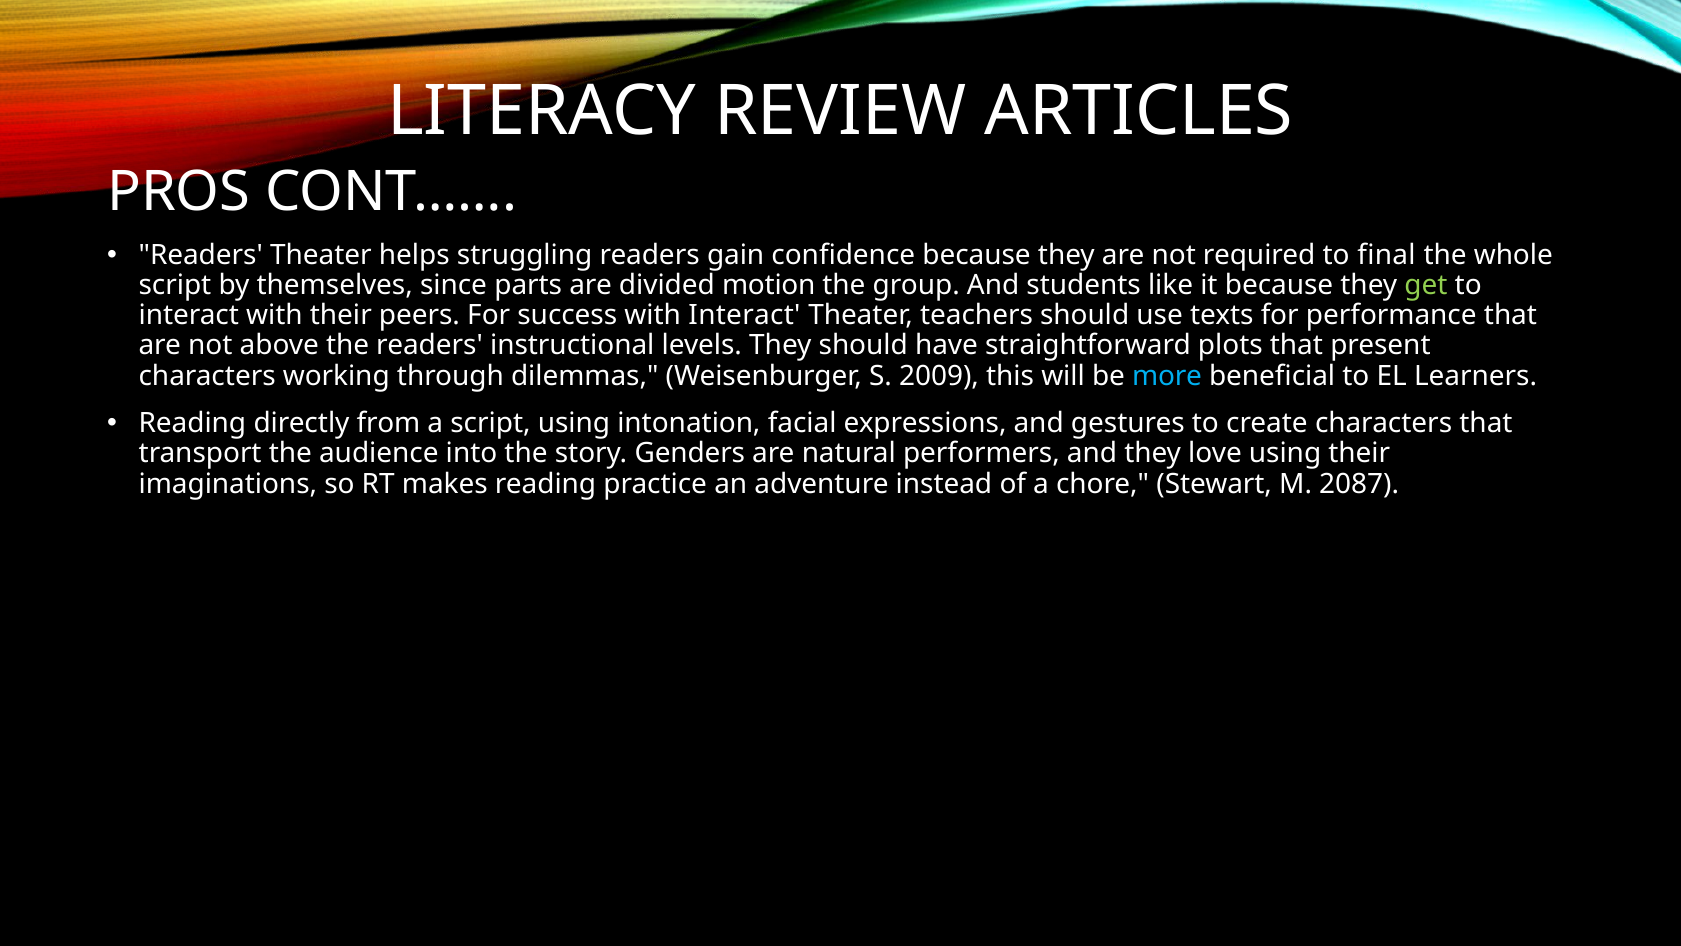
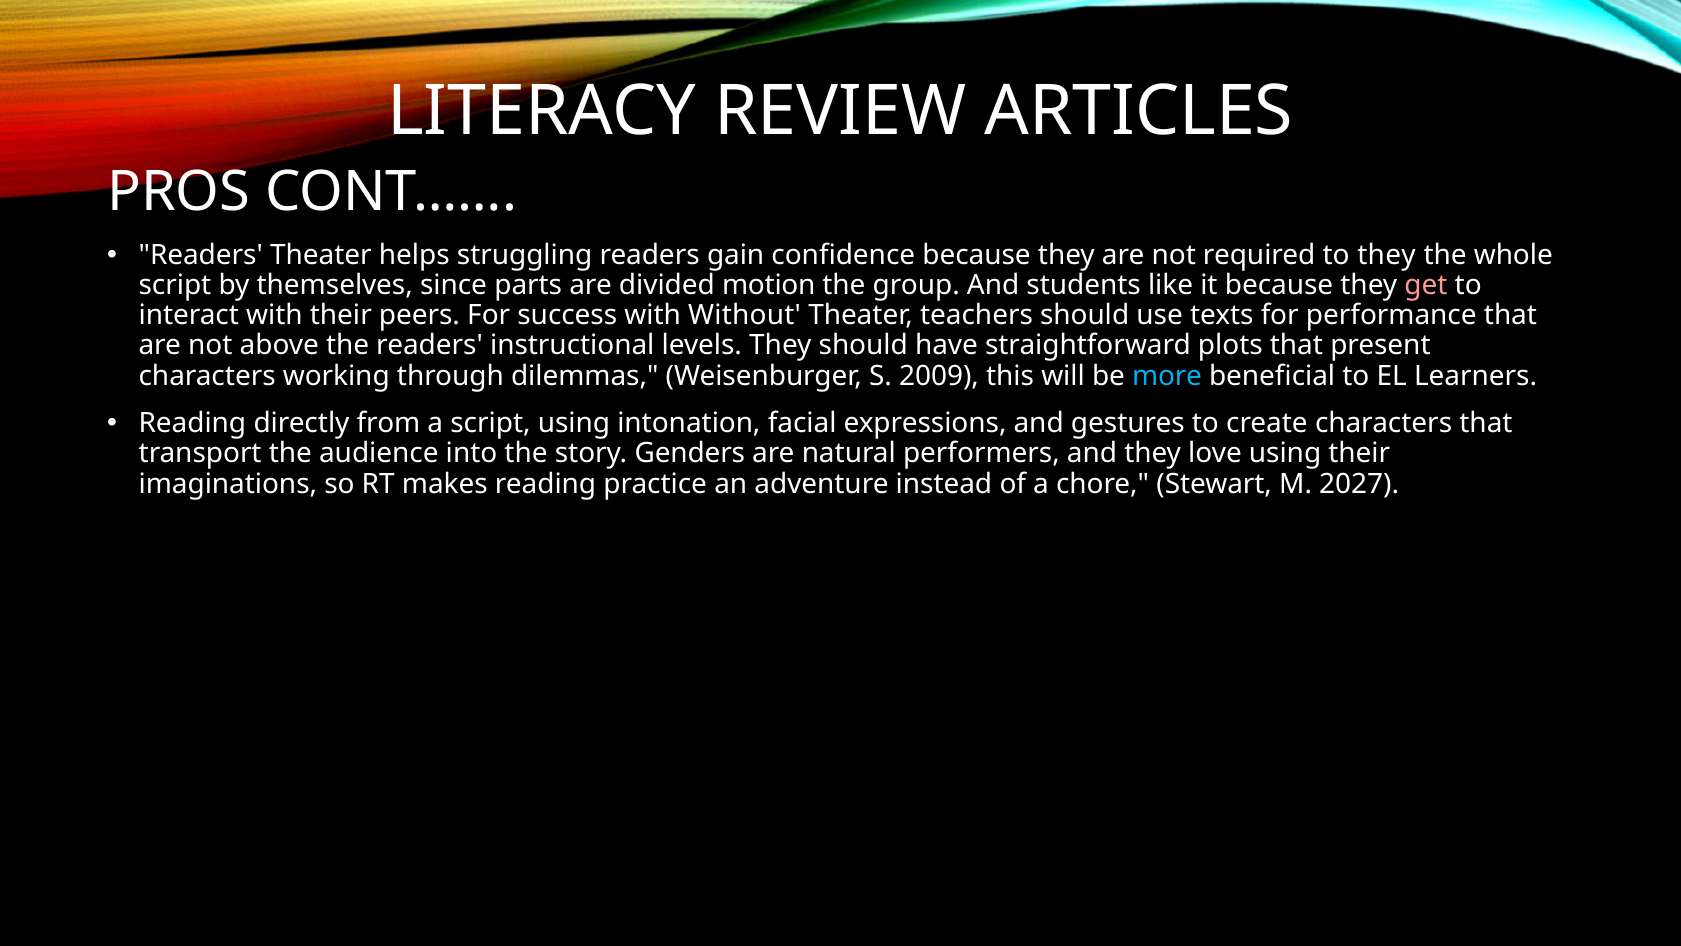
to final: final -> they
get colour: light green -> pink
with Interact: Interact -> Without
2087: 2087 -> 2027
